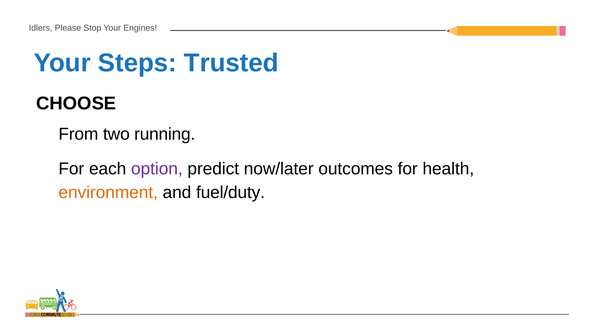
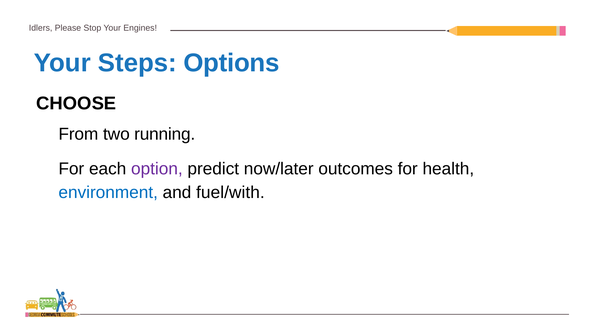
Trusted: Trusted -> Options
environment colour: orange -> blue
fuel/duty: fuel/duty -> fuel/with
